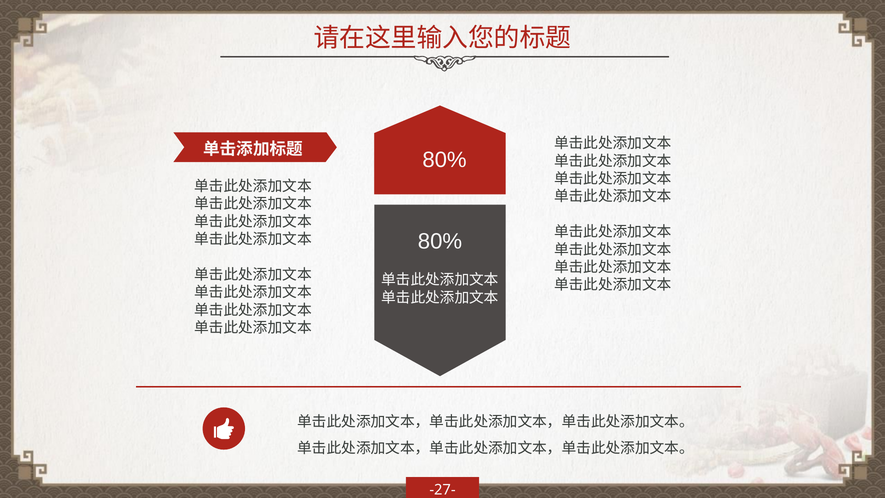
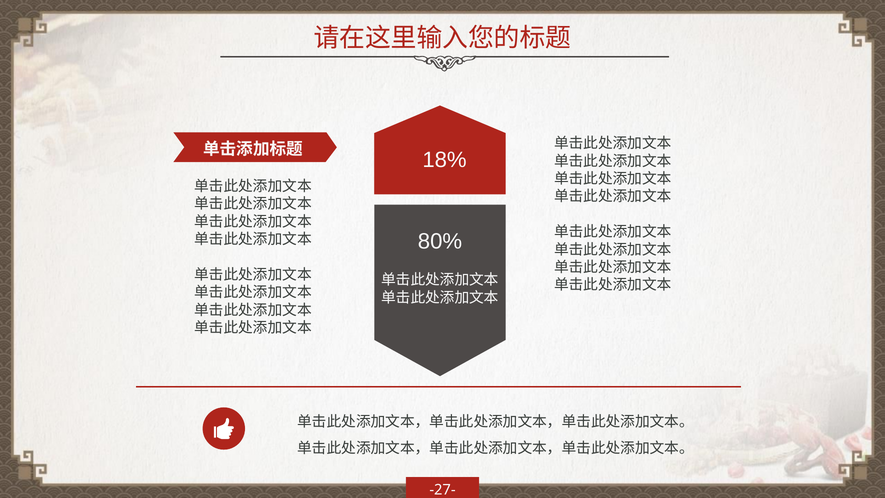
80% at (445, 160): 80% -> 18%
